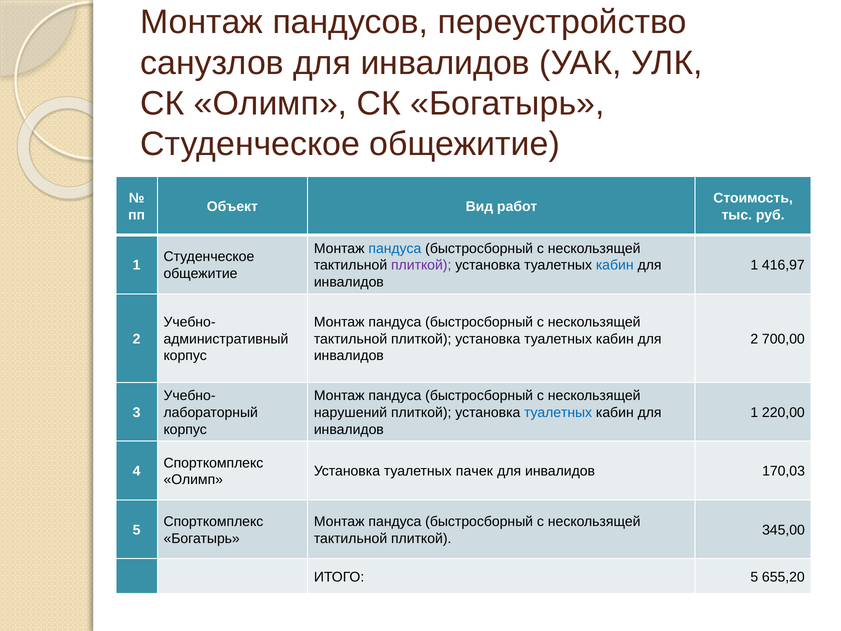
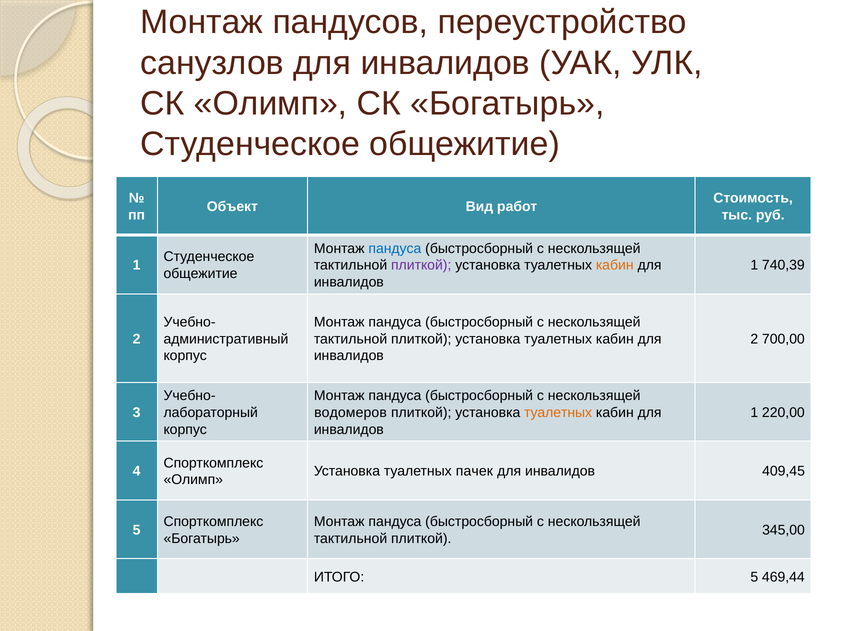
кабин at (615, 265) colour: blue -> orange
416,97: 416,97 -> 740,39
нарушений: нарушений -> водомеров
туалетных at (558, 413) colour: blue -> orange
170,03: 170,03 -> 409,45
655,20: 655,20 -> 469,44
